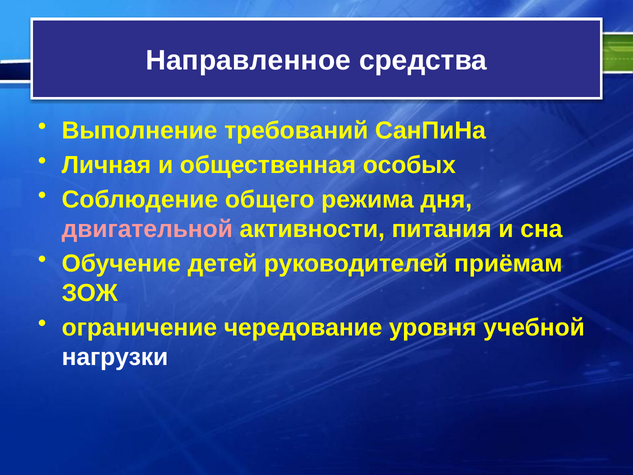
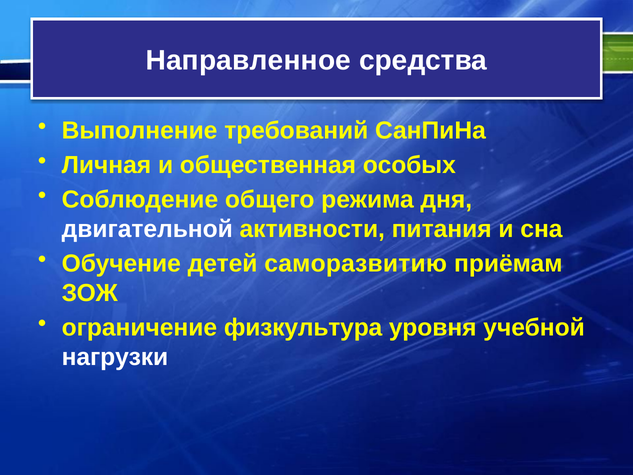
двигательной colour: pink -> white
руководителей: руководителей -> саморазвитию
чередование: чередование -> физкультура
